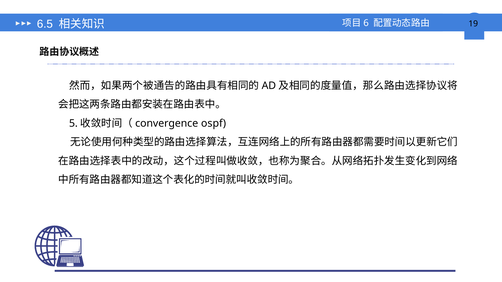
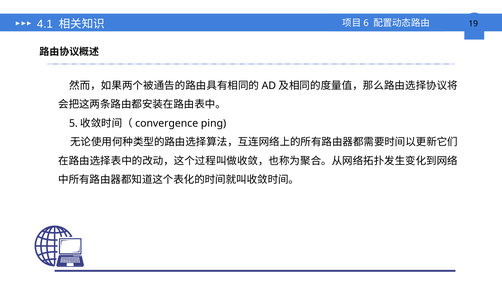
6.5: 6.5 -> 4.1
ospf: ospf -> ping
